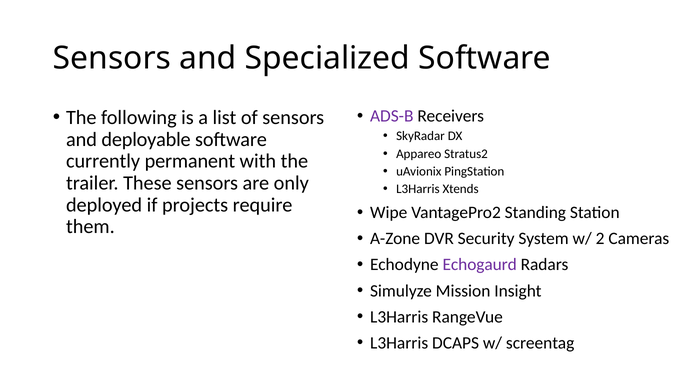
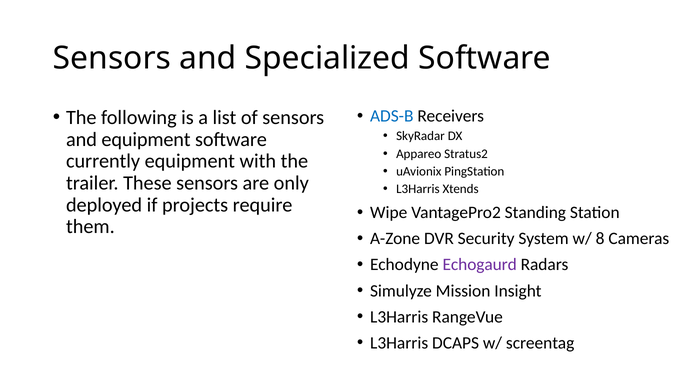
ADS-B colour: purple -> blue
and deployable: deployable -> equipment
currently permanent: permanent -> equipment
2: 2 -> 8
